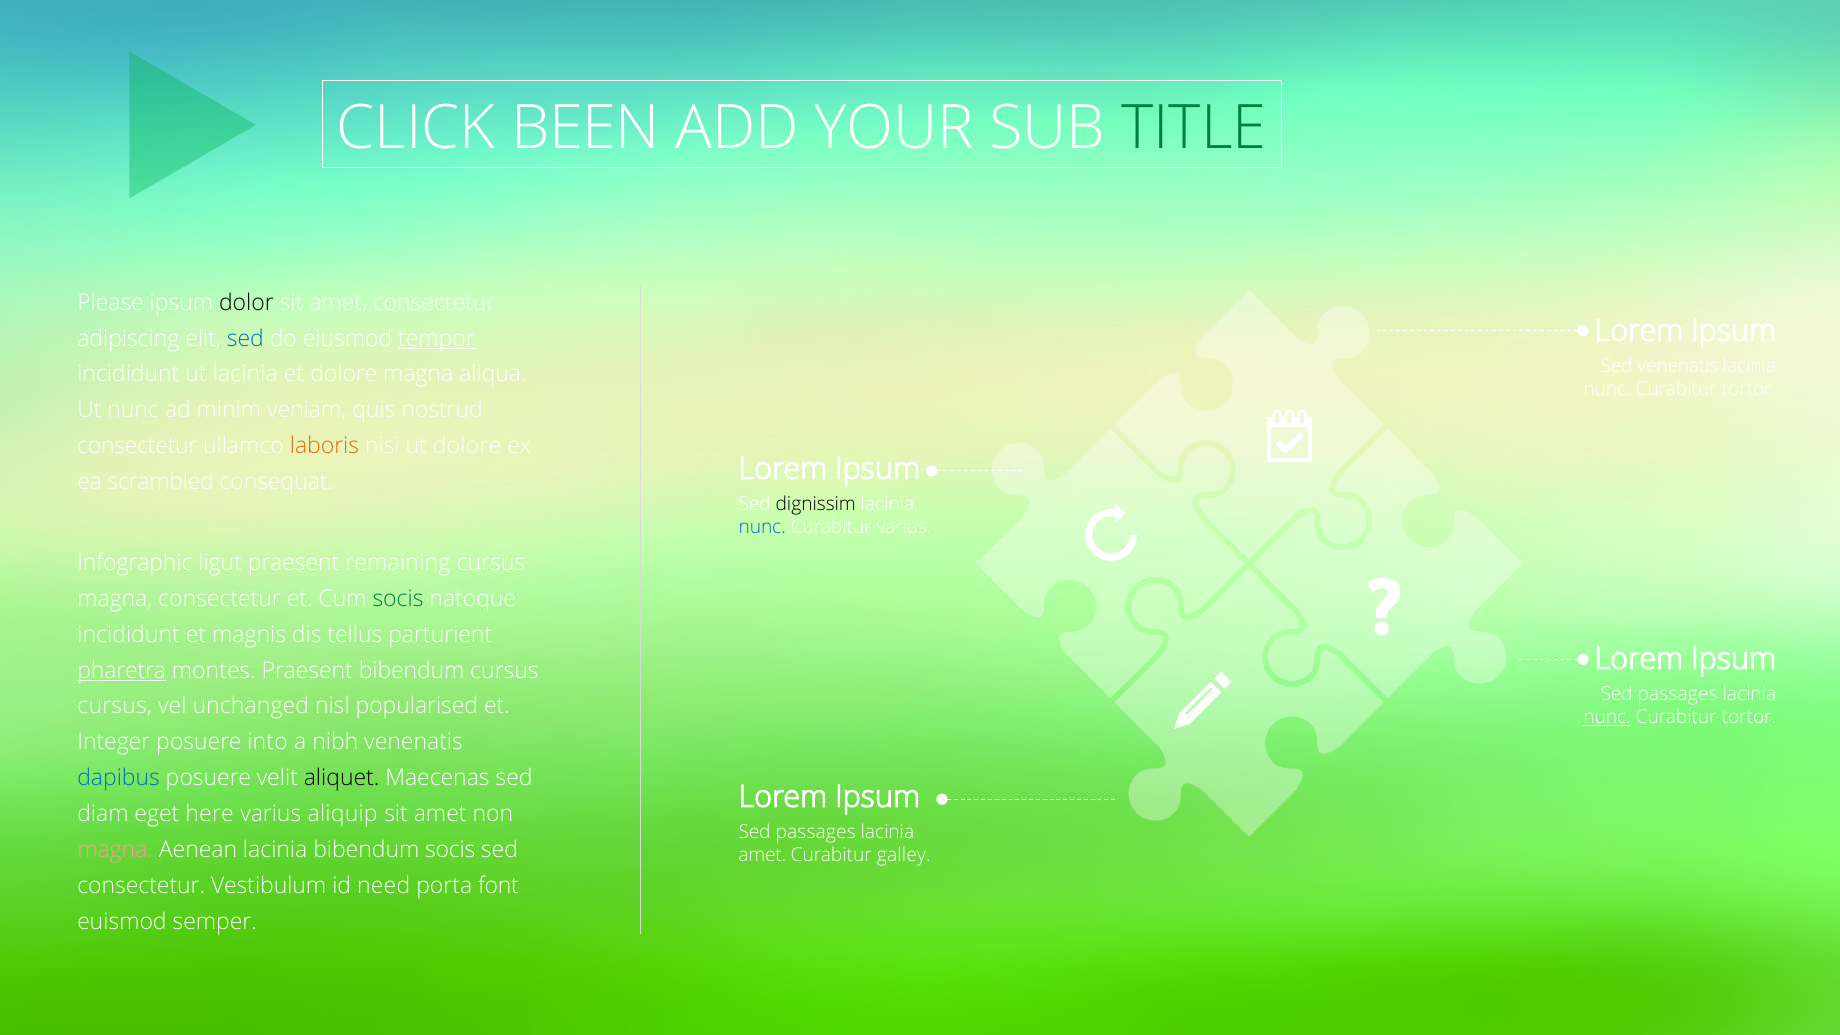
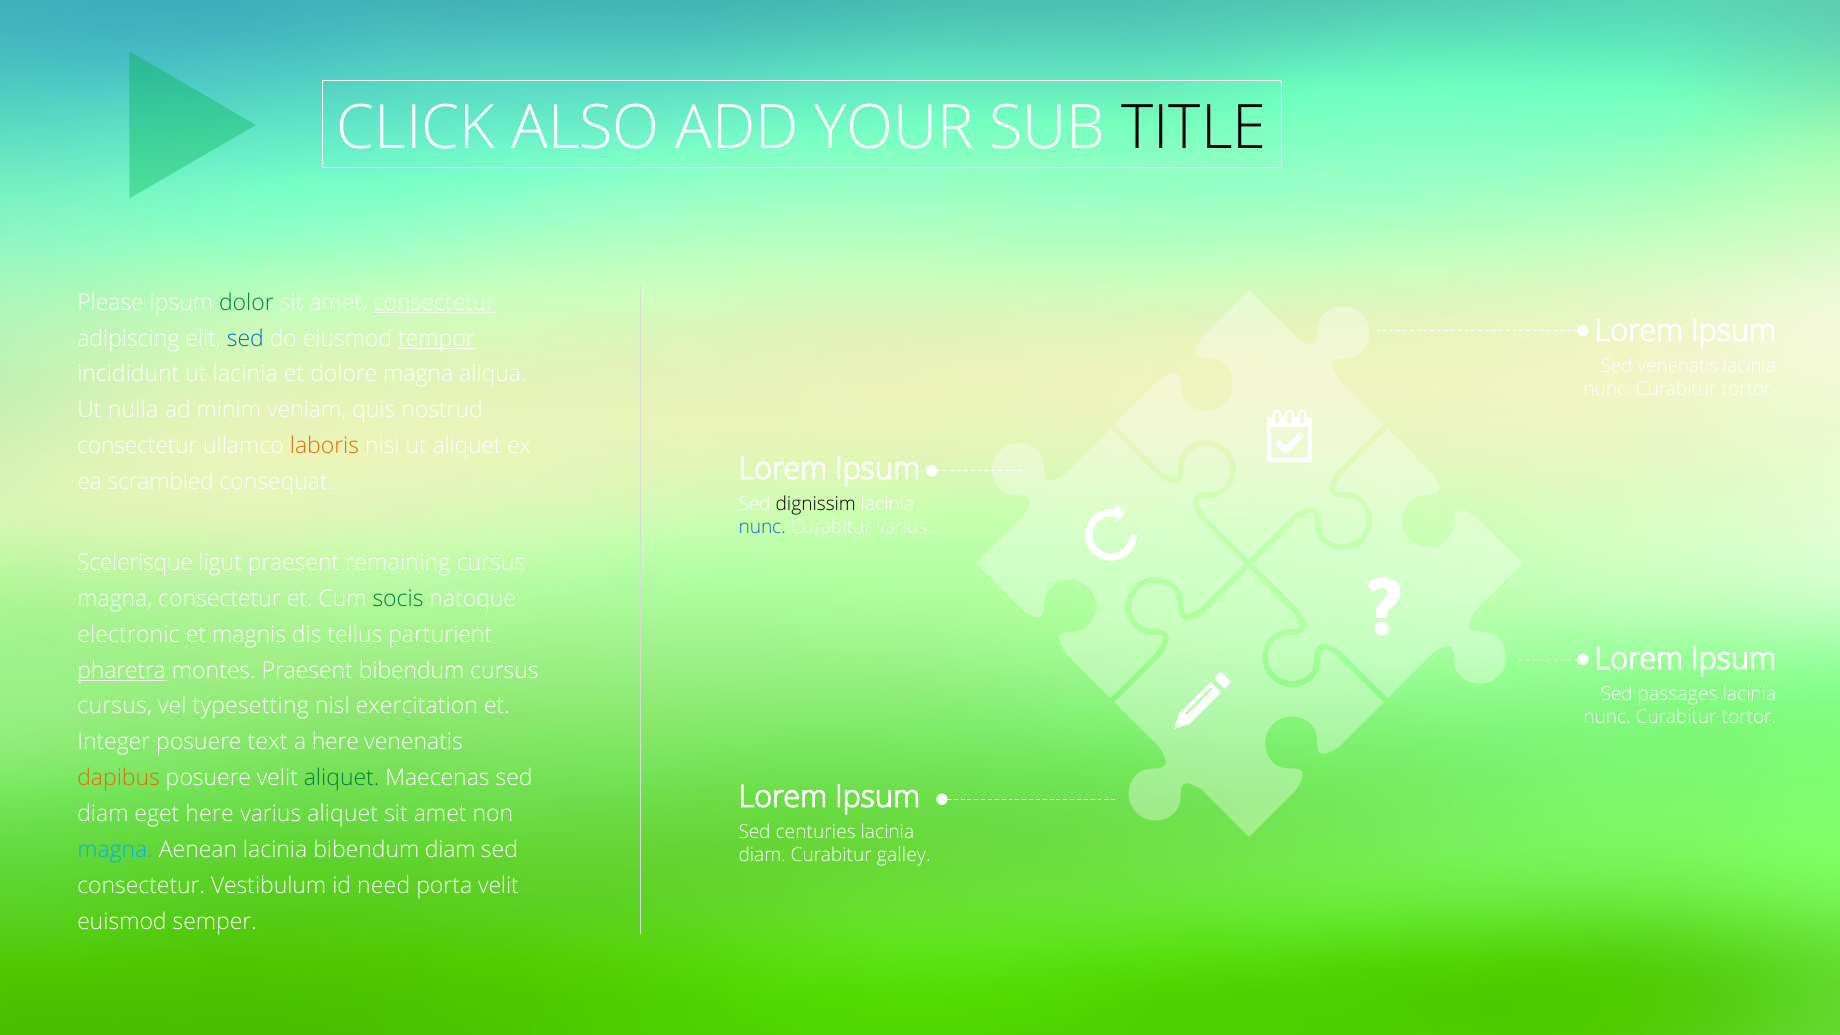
BEEN: BEEN -> ALSO
TITLE colour: green -> black
dolor colour: black -> green
consectetur at (434, 303) underline: none -> present
Ut nunc: nunc -> nulla
ut dolore: dolore -> aliquet
Infographic: Infographic -> Scelerisque
incididunt at (129, 635): incididunt -> electronic
unchanged: unchanged -> typesetting
popularised: popularised -> exercitation
nunc at (1607, 717) underline: present -> none
into: into -> text
a nibh: nibh -> here
dapibus colour: blue -> orange
aliquet at (342, 778) colour: black -> green
varius aliquip: aliquip -> aliquet
passages at (816, 832): passages -> centuries
magna at (115, 850) colour: pink -> light blue
bibendum socis: socis -> diam
amet at (762, 855): amet -> diam
porta font: font -> velit
